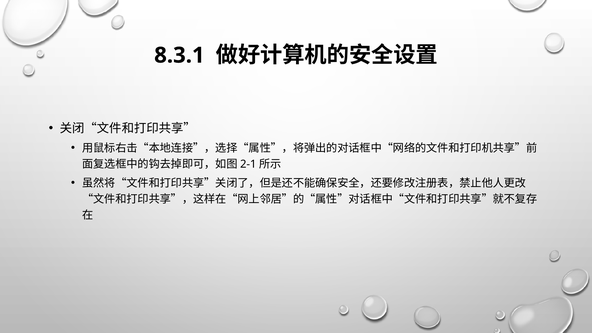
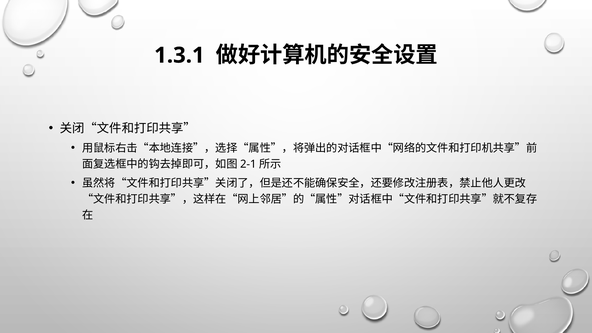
8.3.1: 8.3.1 -> 1.3.1
